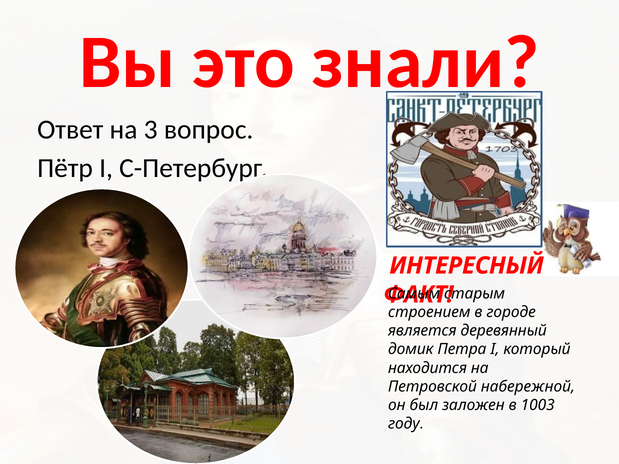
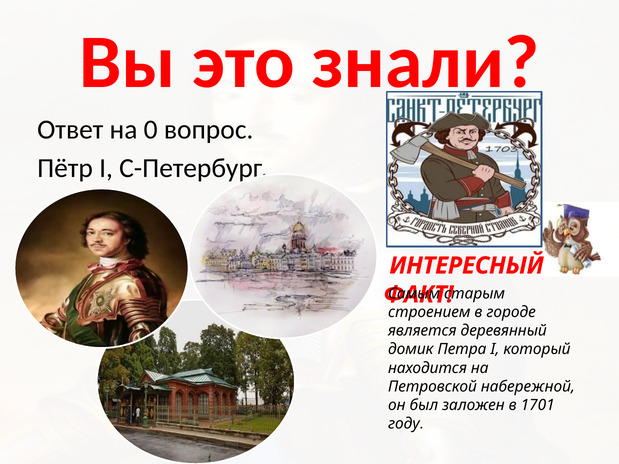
3: 3 -> 0
1003: 1003 -> 1701
